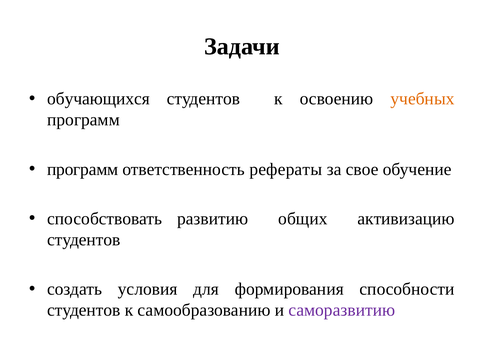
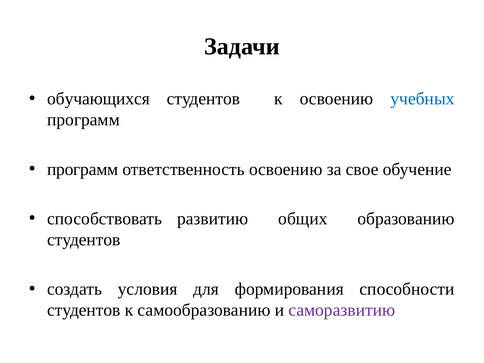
учебных colour: orange -> blue
ответственность рефераты: рефераты -> освоению
активизацию: активизацию -> образованию
